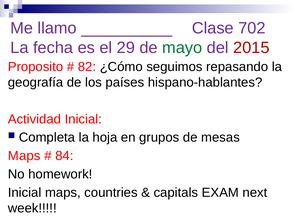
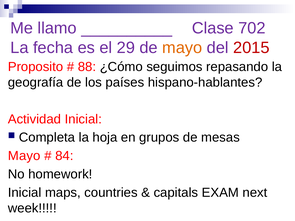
mayo at (182, 48) colour: green -> orange
82: 82 -> 88
Maps at (24, 156): Maps -> Mayo
